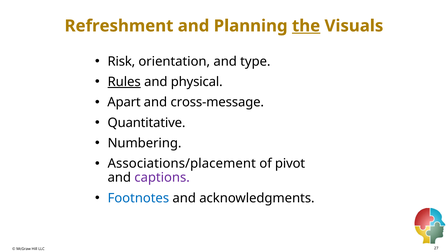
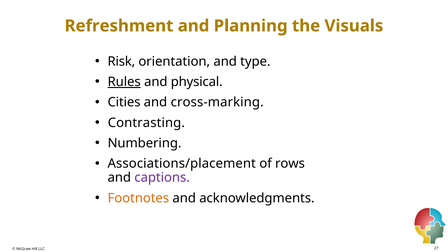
the underline: present -> none
Apart: Apart -> Cities
cross-message: cross-message -> cross-marking
Quantitative: Quantitative -> Contrasting
pivot: pivot -> rows
Footnotes colour: blue -> orange
